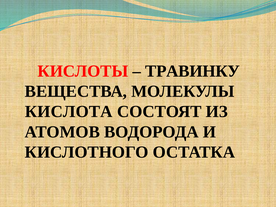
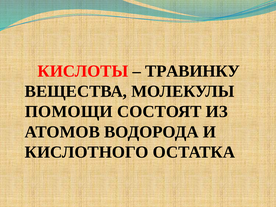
КИСЛОТА: КИСЛОТА -> ПОМОЩИ
